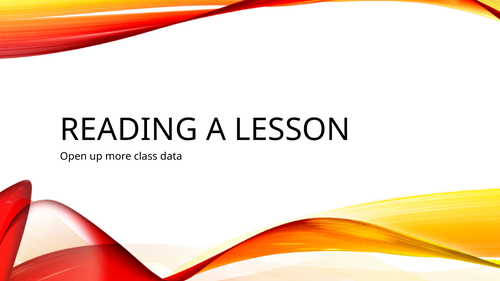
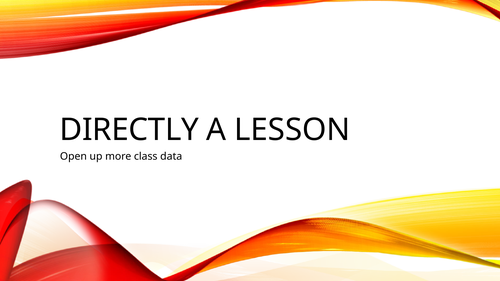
READING: READING -> DIRECTLY
